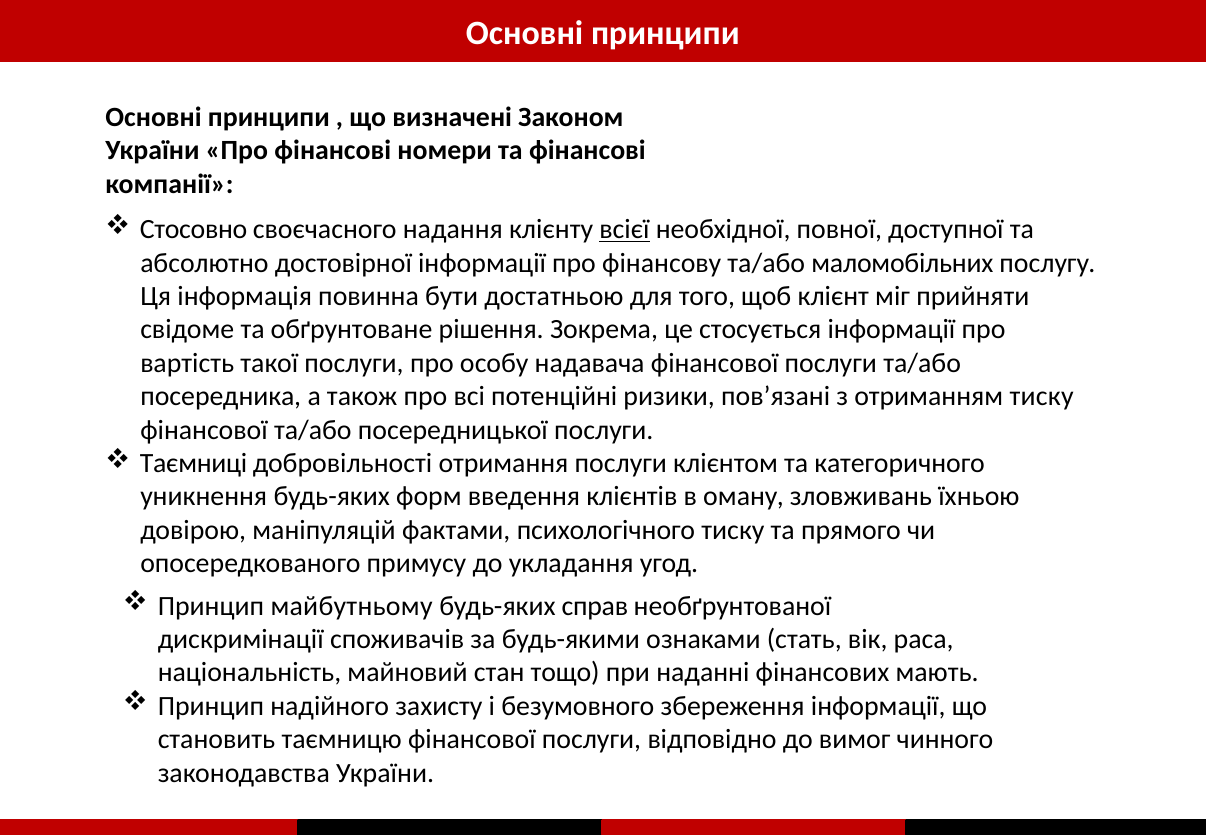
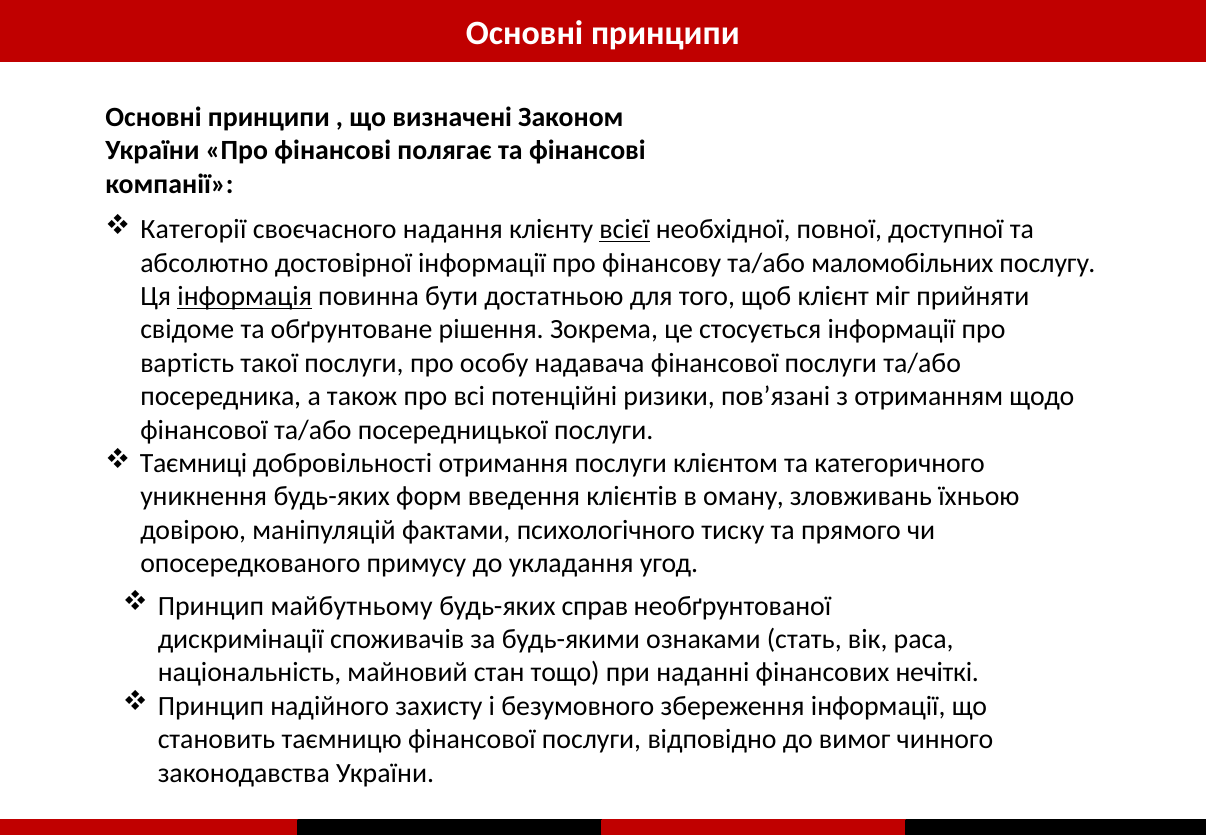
номери: номери -> полягає
Стосовно: Стосовно -> Категорії
інформація underline: none -> present
отриманням тиску: тиску -> щодо
мають: мають -> нечіткі
